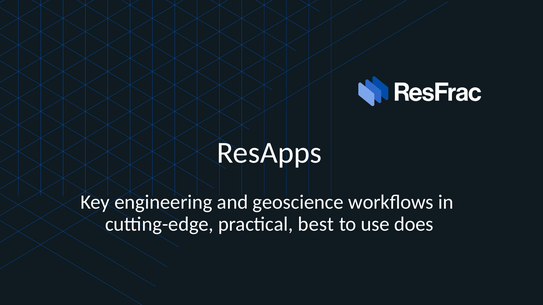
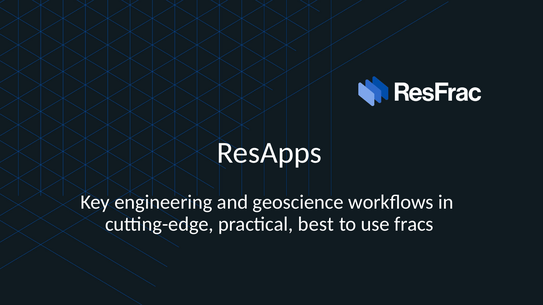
does: does -> fracs
